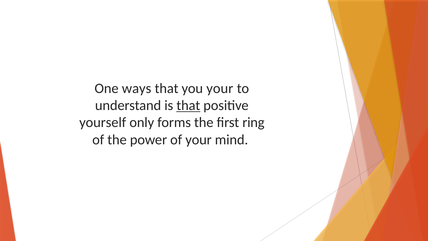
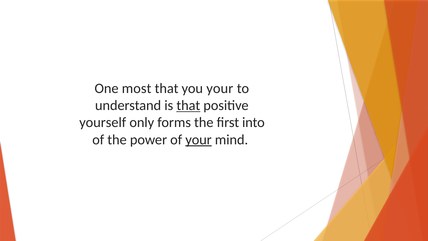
ways: ways -> most
ring: ring -> into
your at (199, 140) underline: none -> present
